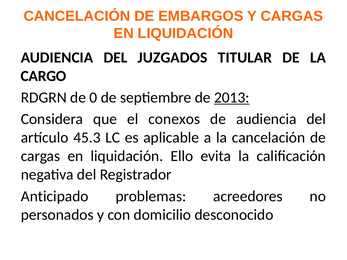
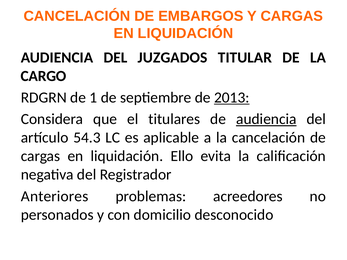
0: 0 -> 1
conexos: conexos -> titulares
audiencia at (266, 119) underline: none -> present
45.3: 45.3 -> 54.3
Anticipado: Anticipado -> Anteriores
